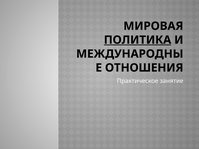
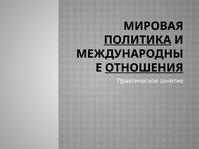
ОТНОШЕНИЯ underline: none -> present
